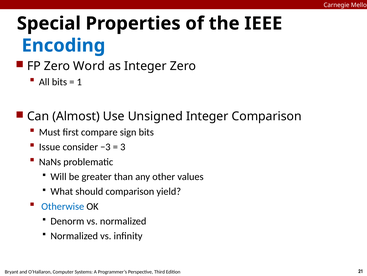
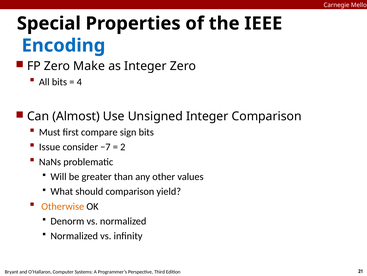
Word: Word -> Make
1: 1 -> 4
−3: −3 -> −7
3: 3 -> 2
Otherwise colour: blue -> orange
